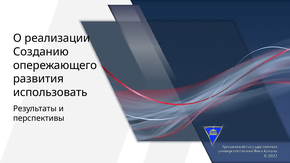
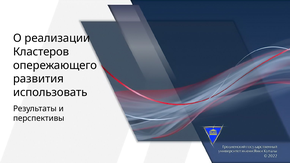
Созданию: Созданию -> Кластеров
